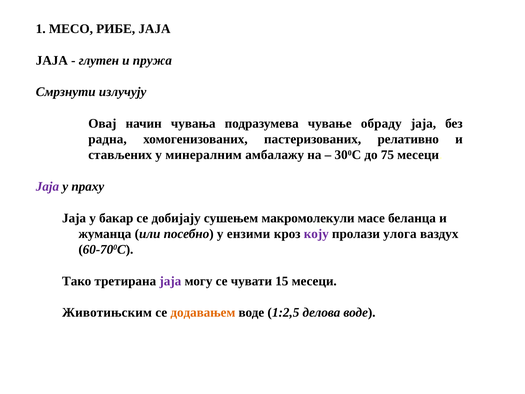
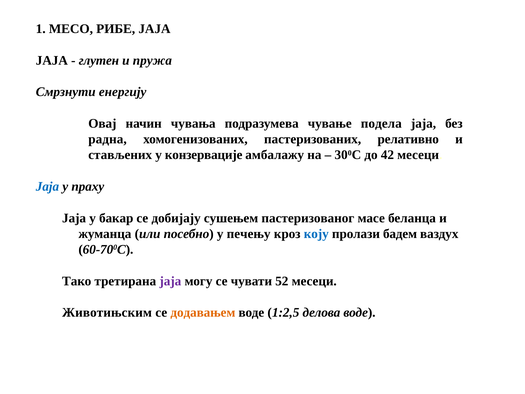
излучују: излучују -> енергију
обраду: обраду -> подела
минералним: минералним -> конзервације
75: 75 -> 42
Јаја at (47, 186) colour: purple -> blue
макромолекули: макромолекули -> пастеризованог
ензими: ензими -> печeњу
коју colour: purple -> blue
улога: улога -> бадем
15: 15 -> 52
